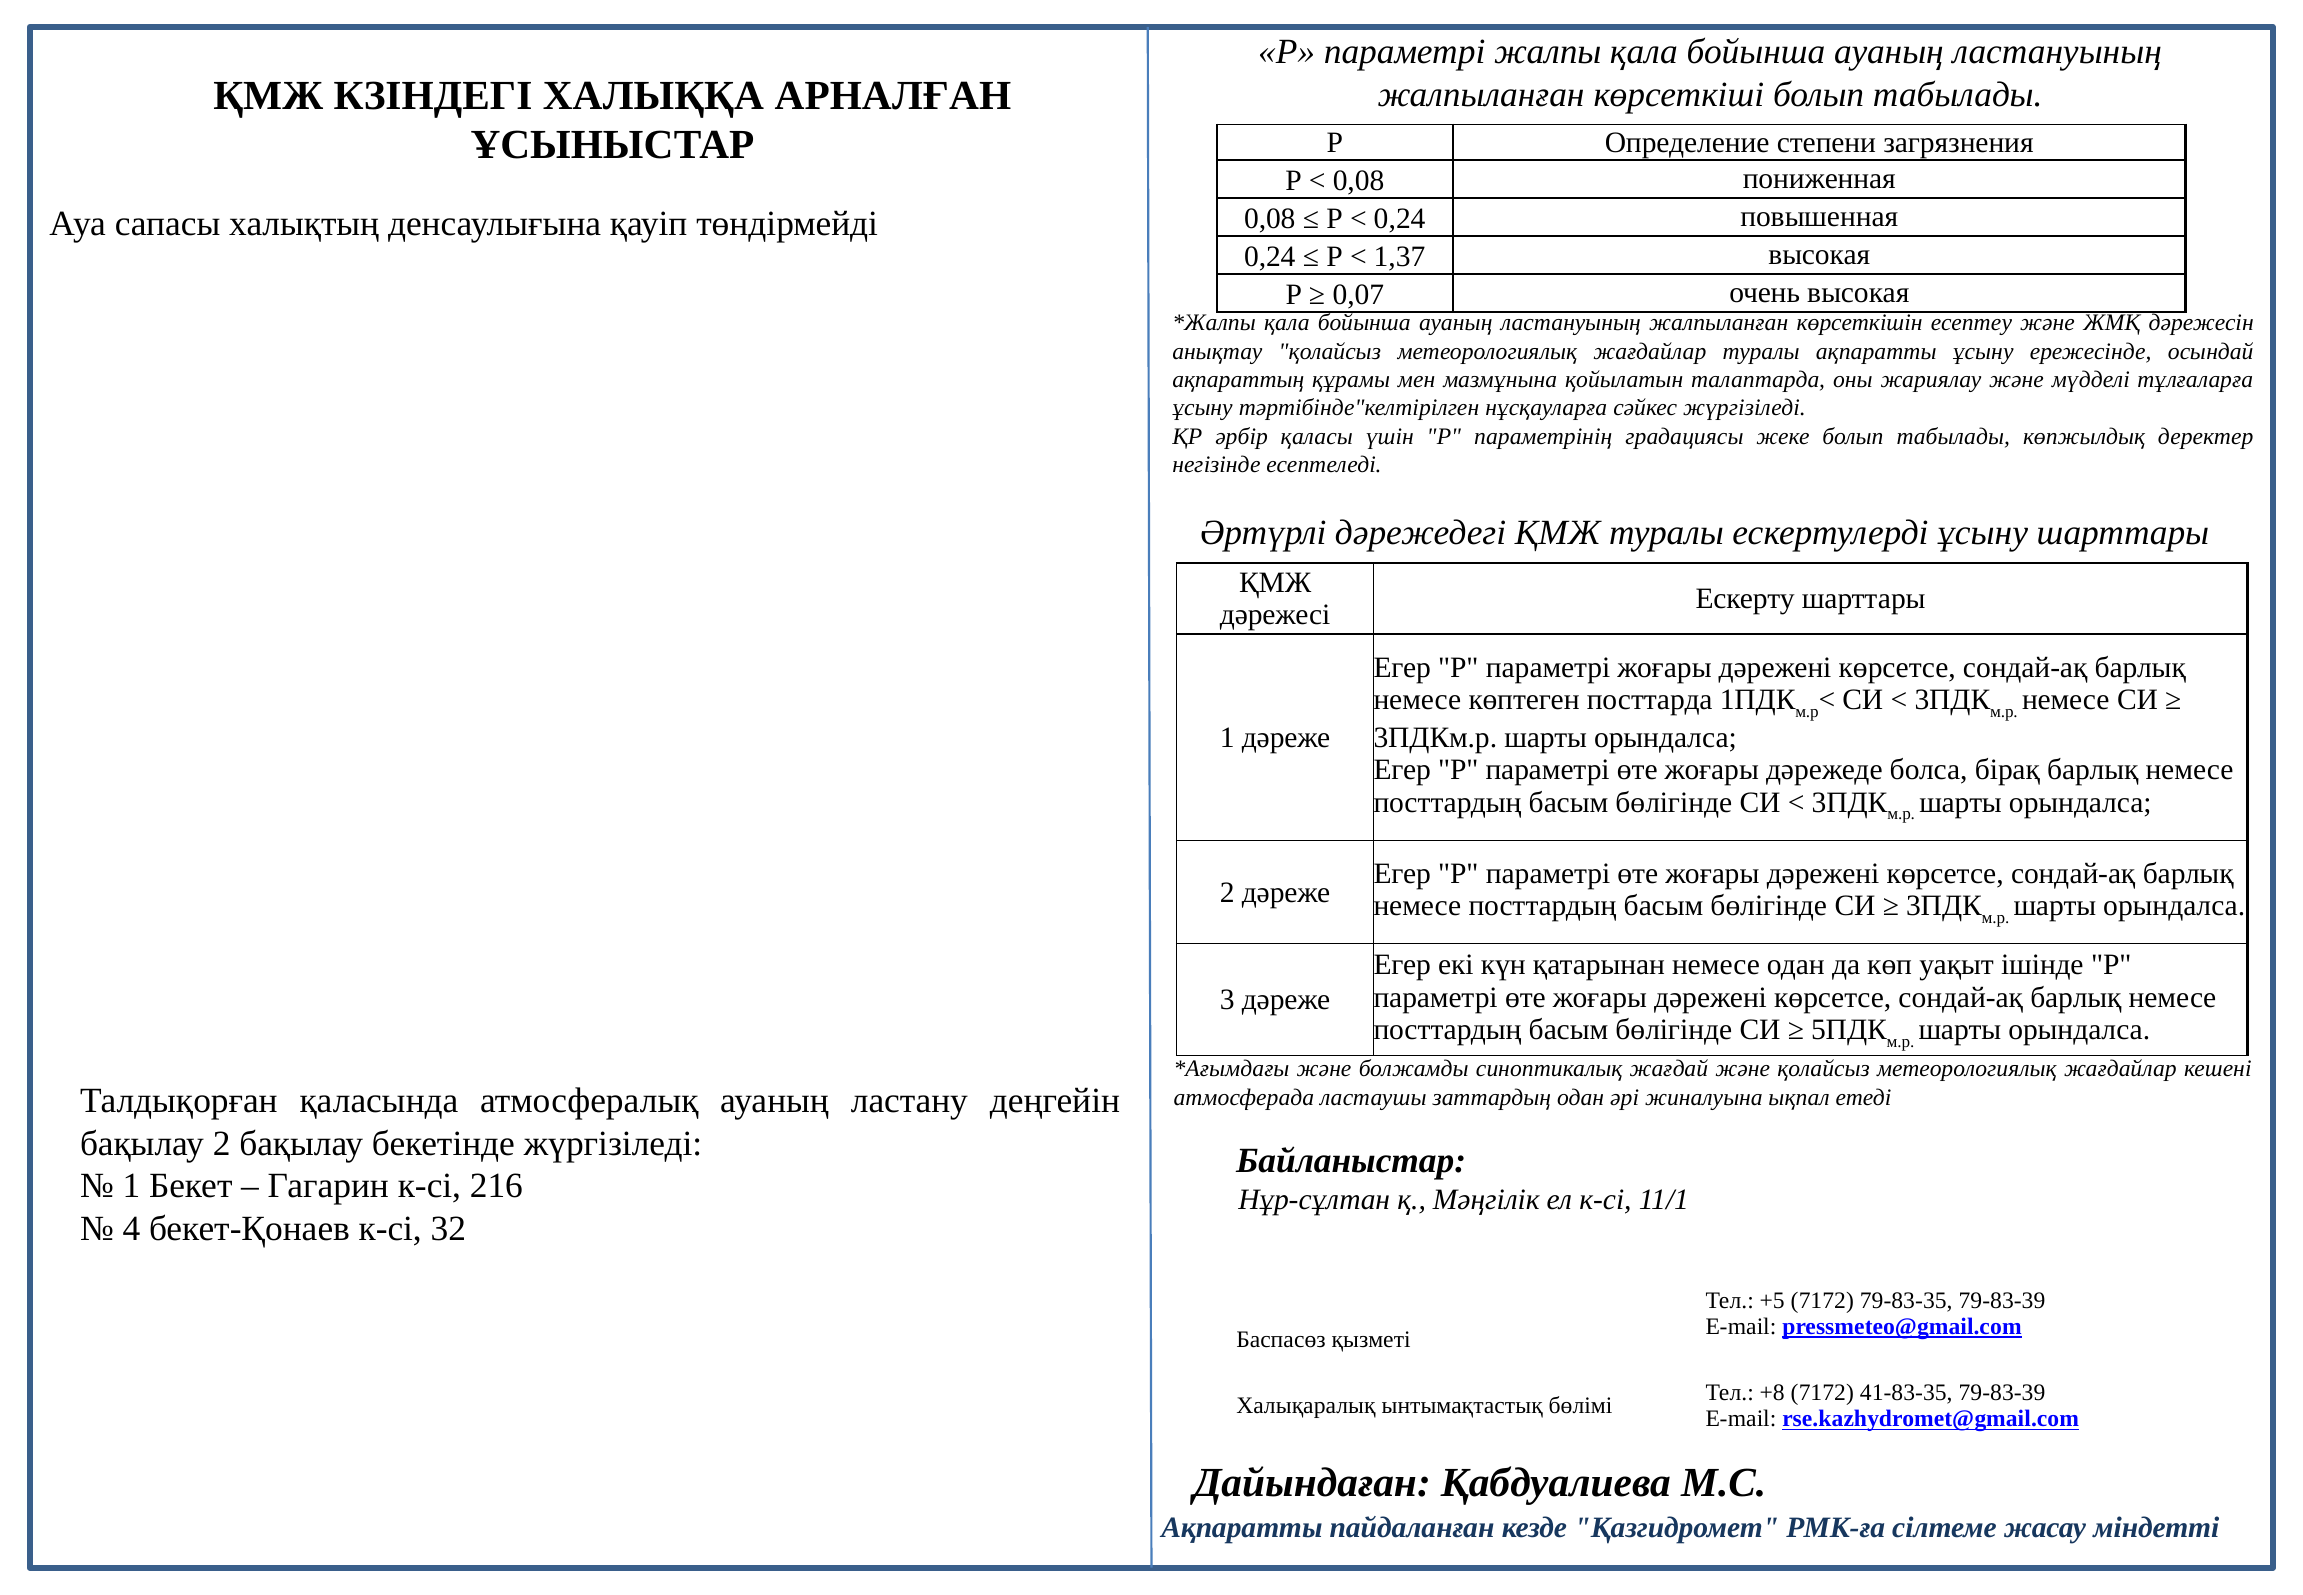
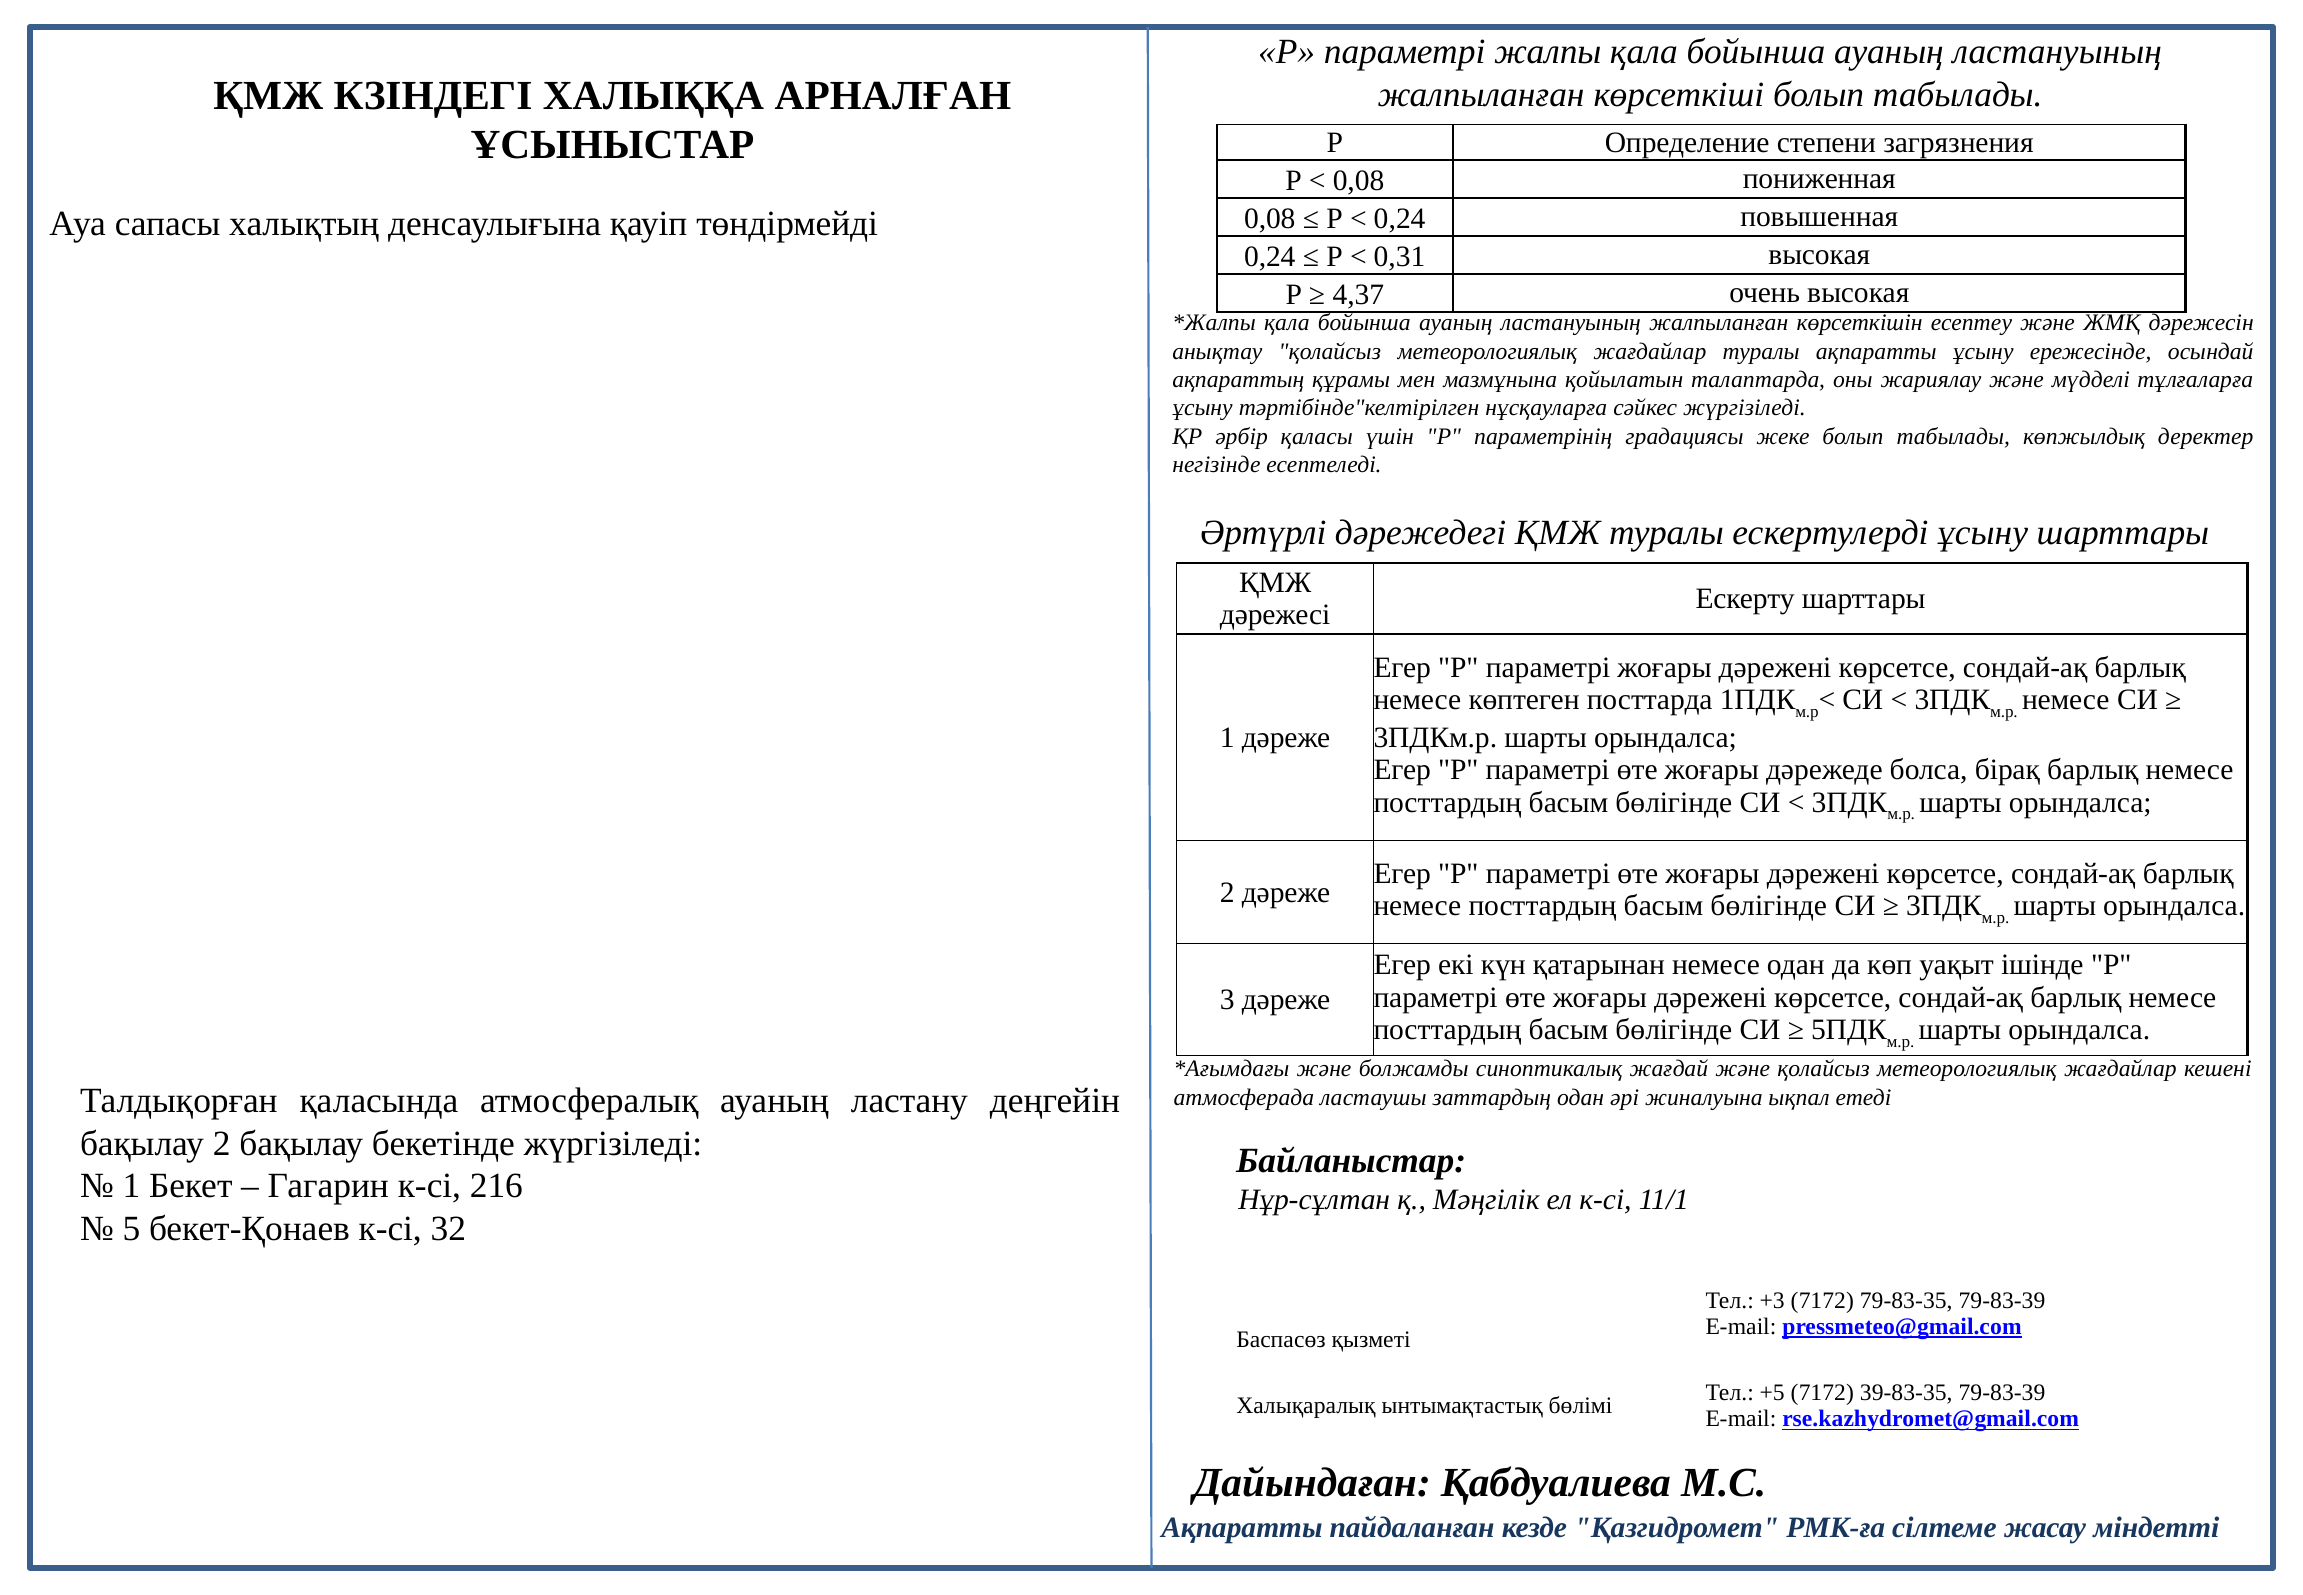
1,37: 1,37 -> 0,31
0,07: 0,07 -> 4,37
4: 4 -> 5
+5: +5 -> +3
+8: +8 -> +5
41-83-35: 41-83-35 -> 39-83-35
